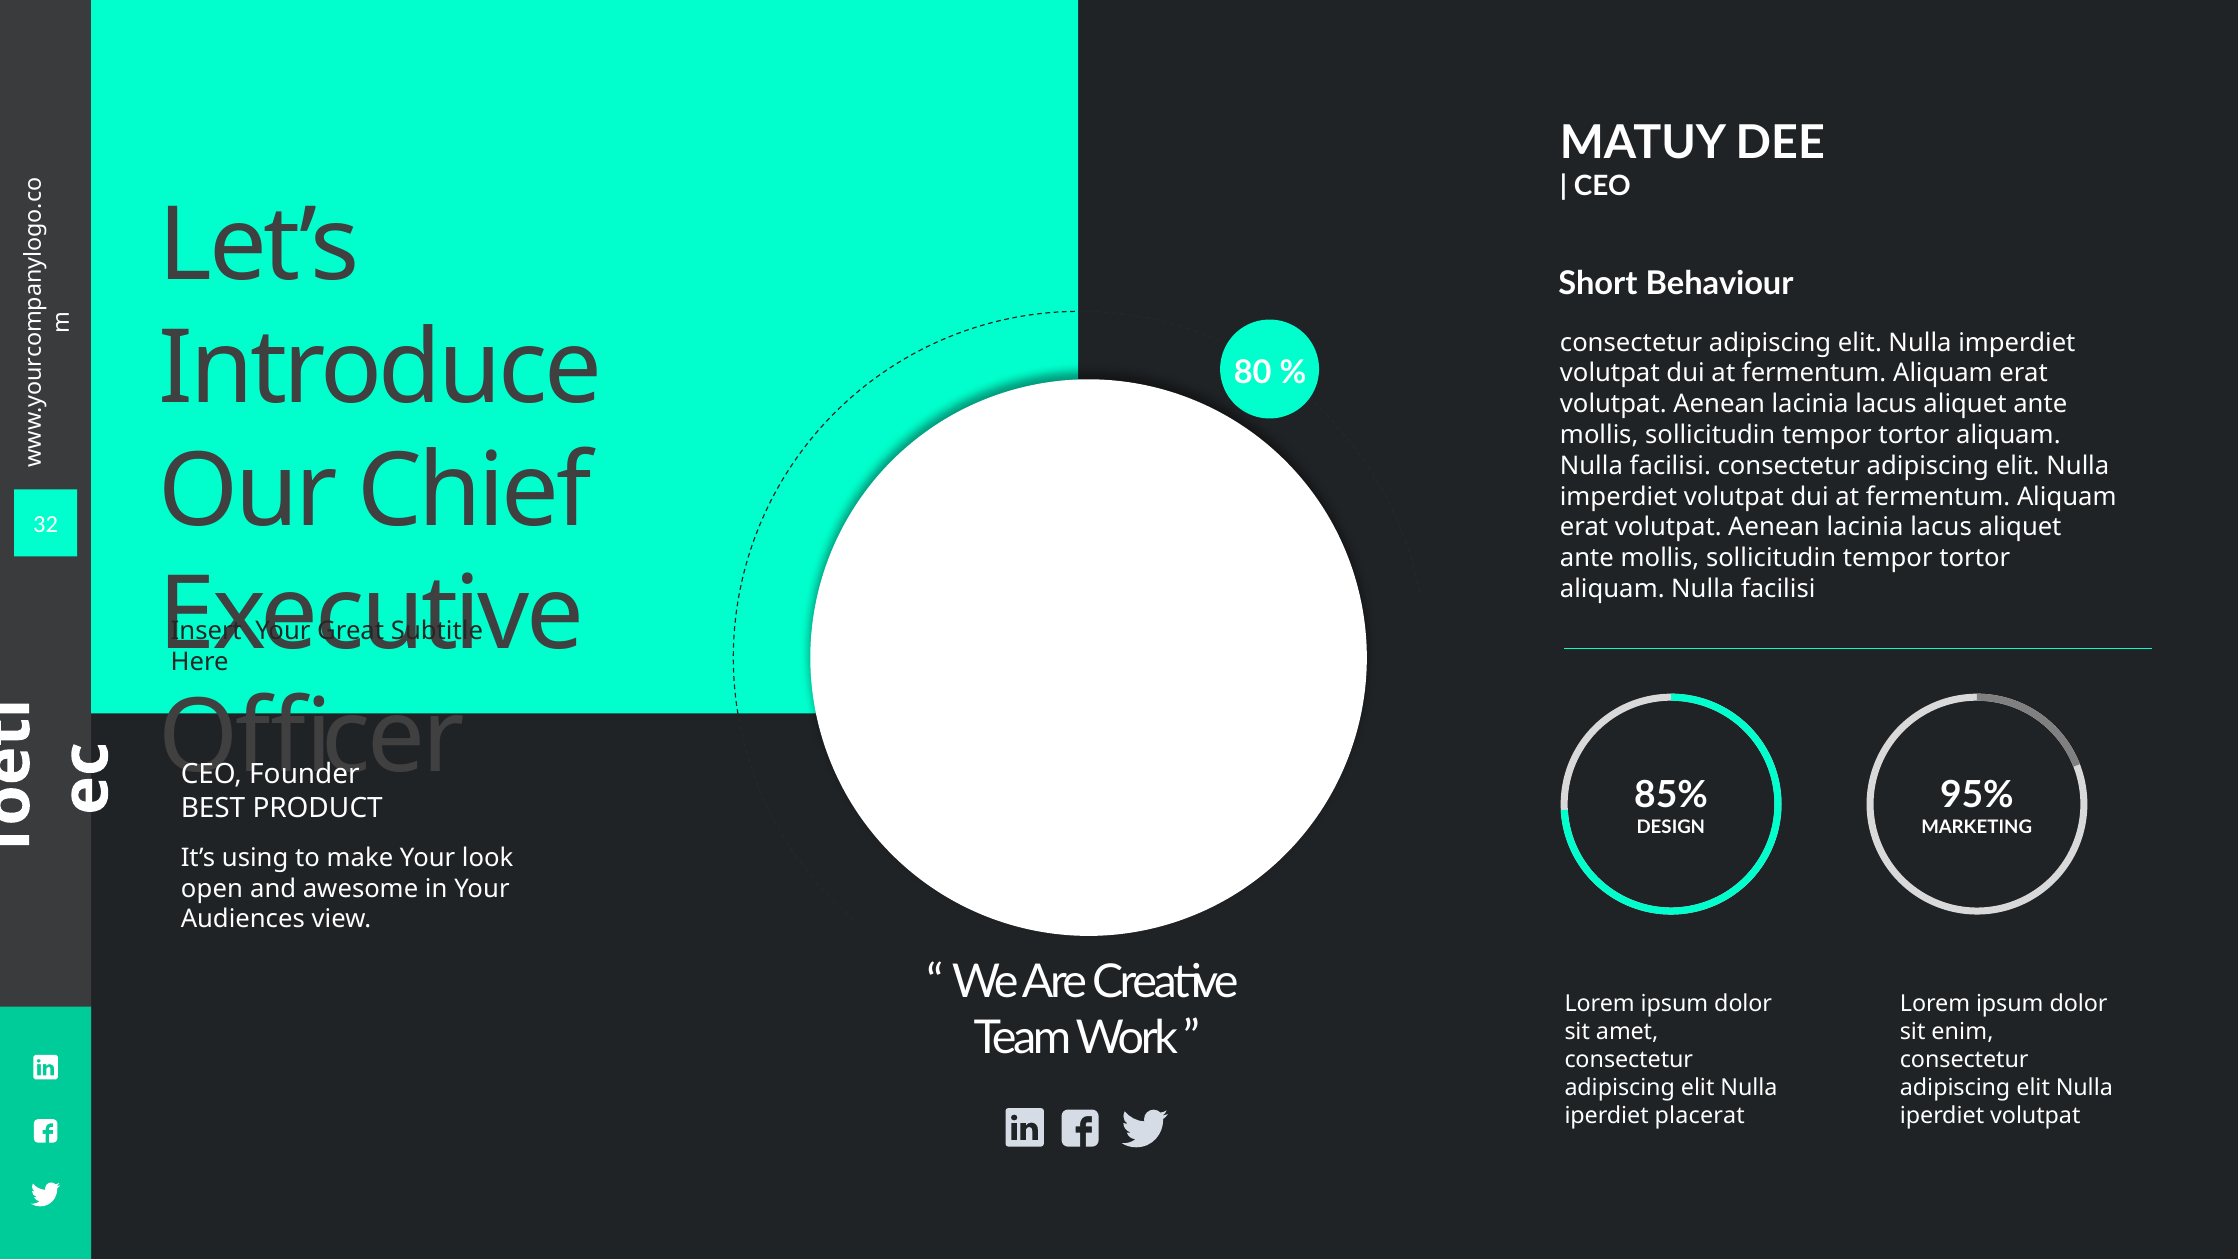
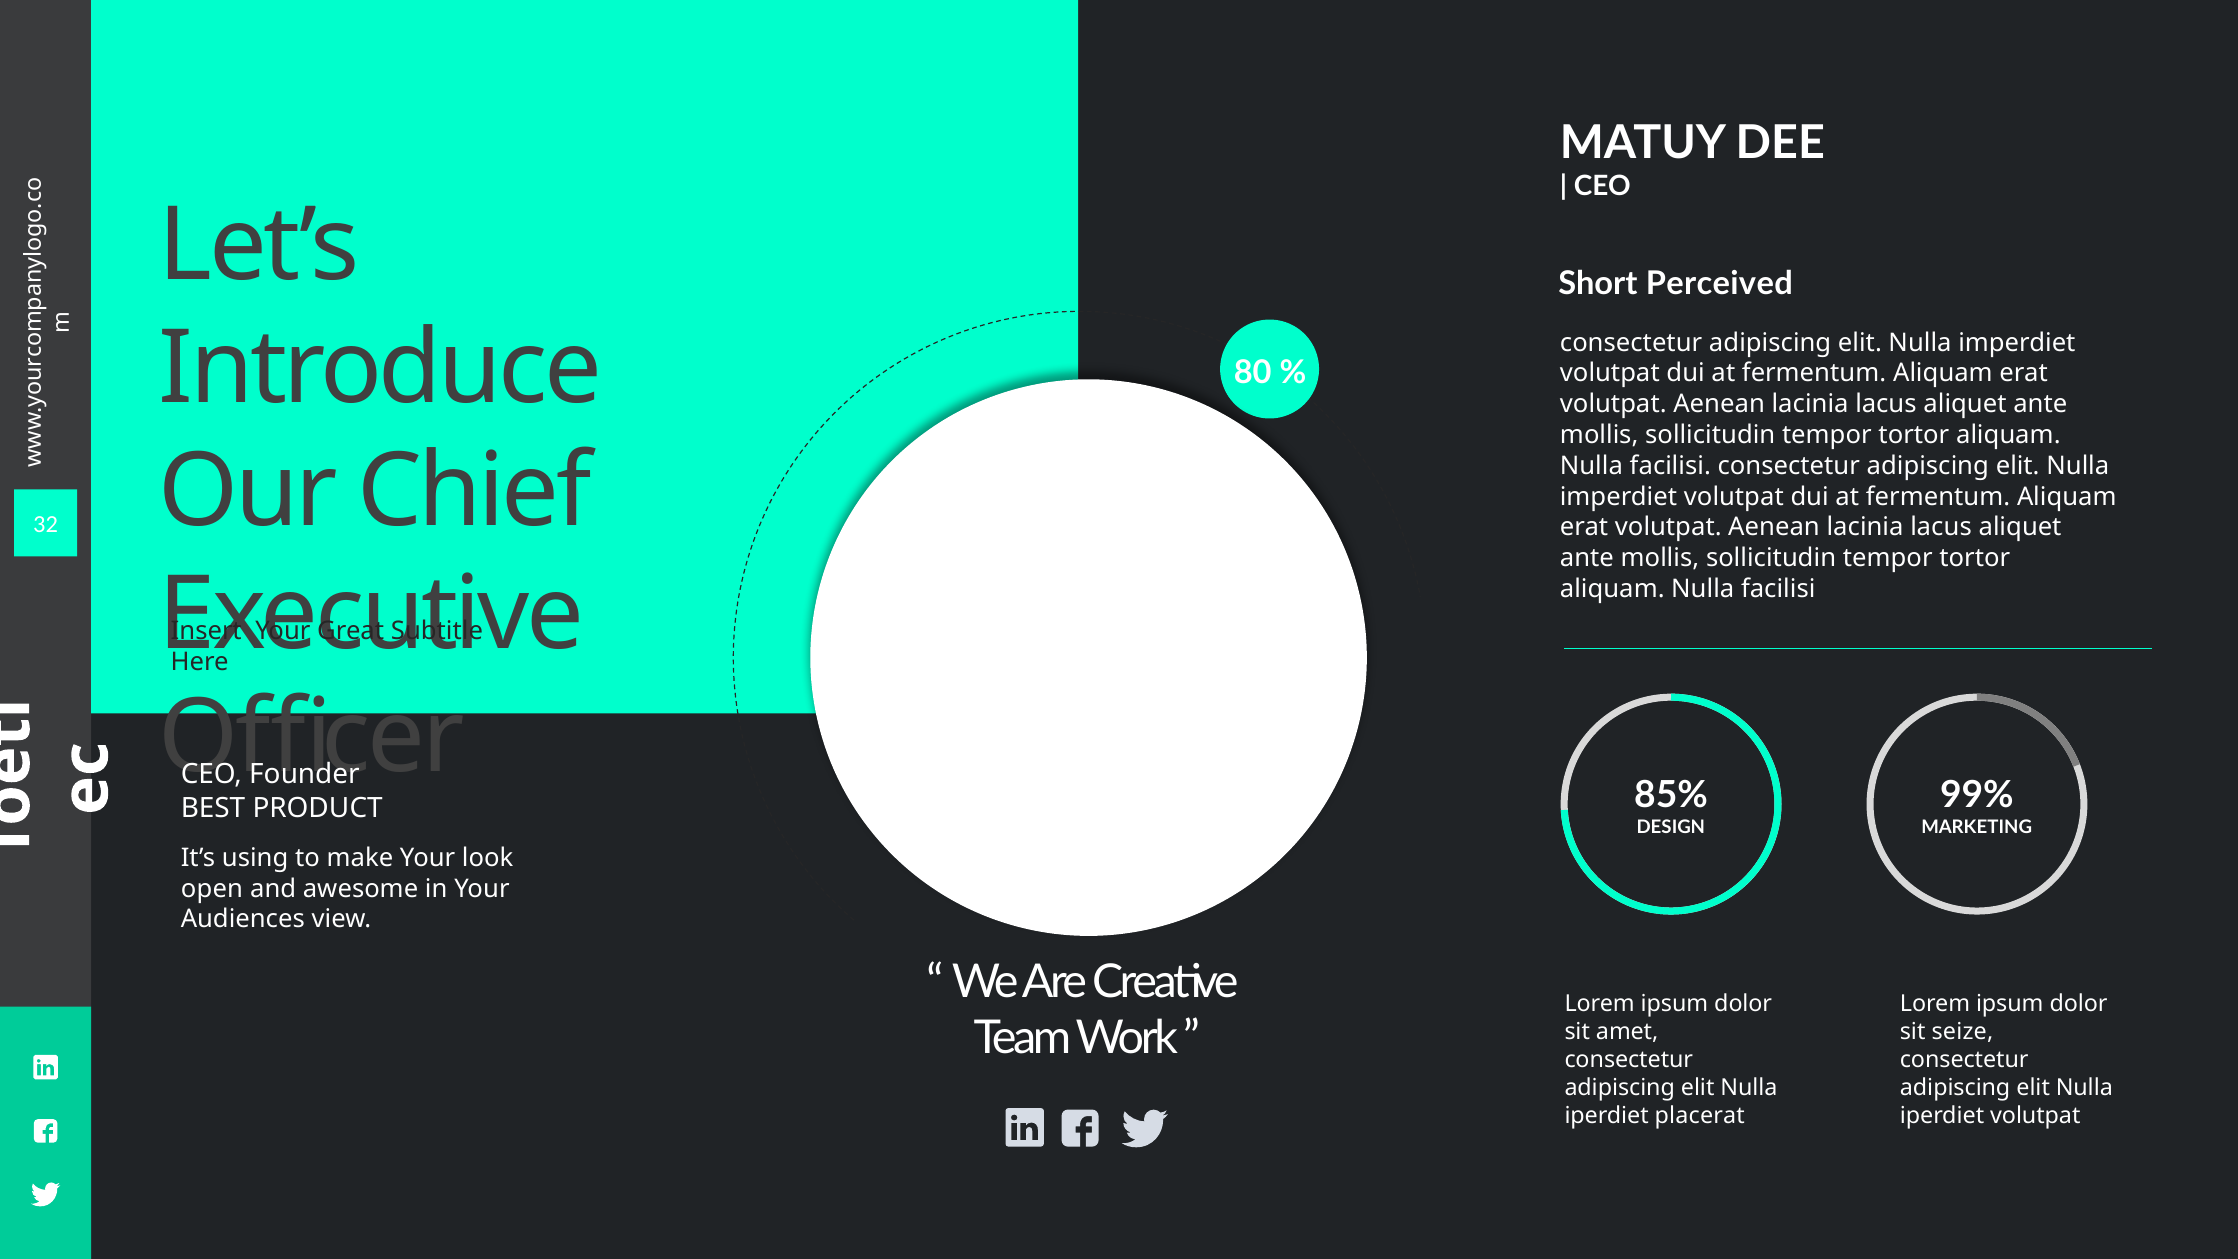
Behaviour: Behaviour -> Perceived
95%: 95% -> 99%
enim: enim -> seize
